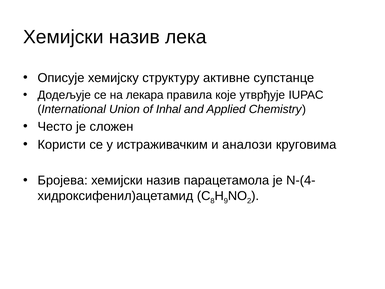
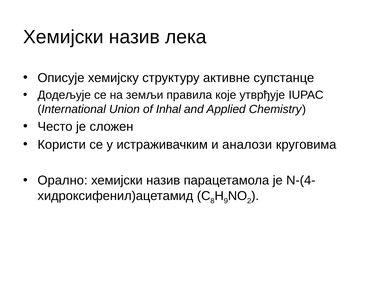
лекара: лекара -> земљи
Бројева: Бројева -> Орално
